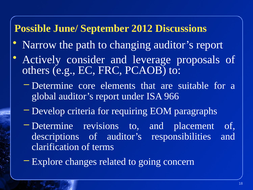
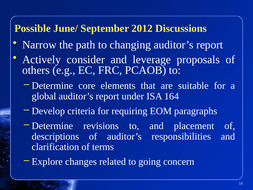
966: 966 -> 164
